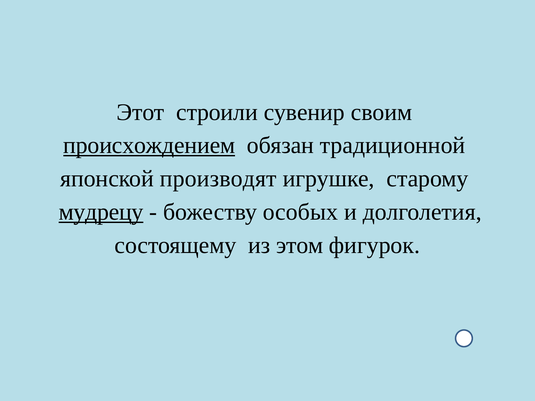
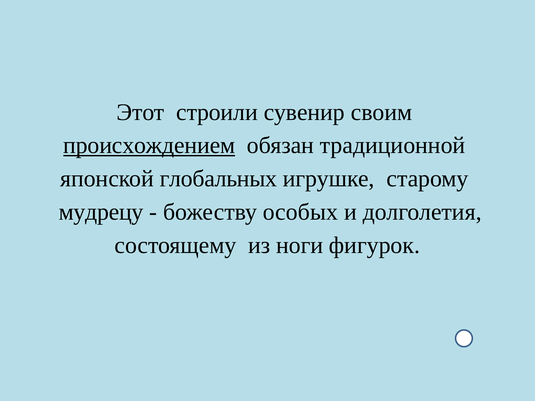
производят: производят -> глобальных
мудрецу underline: present -> none
этом: этом -> ноги
